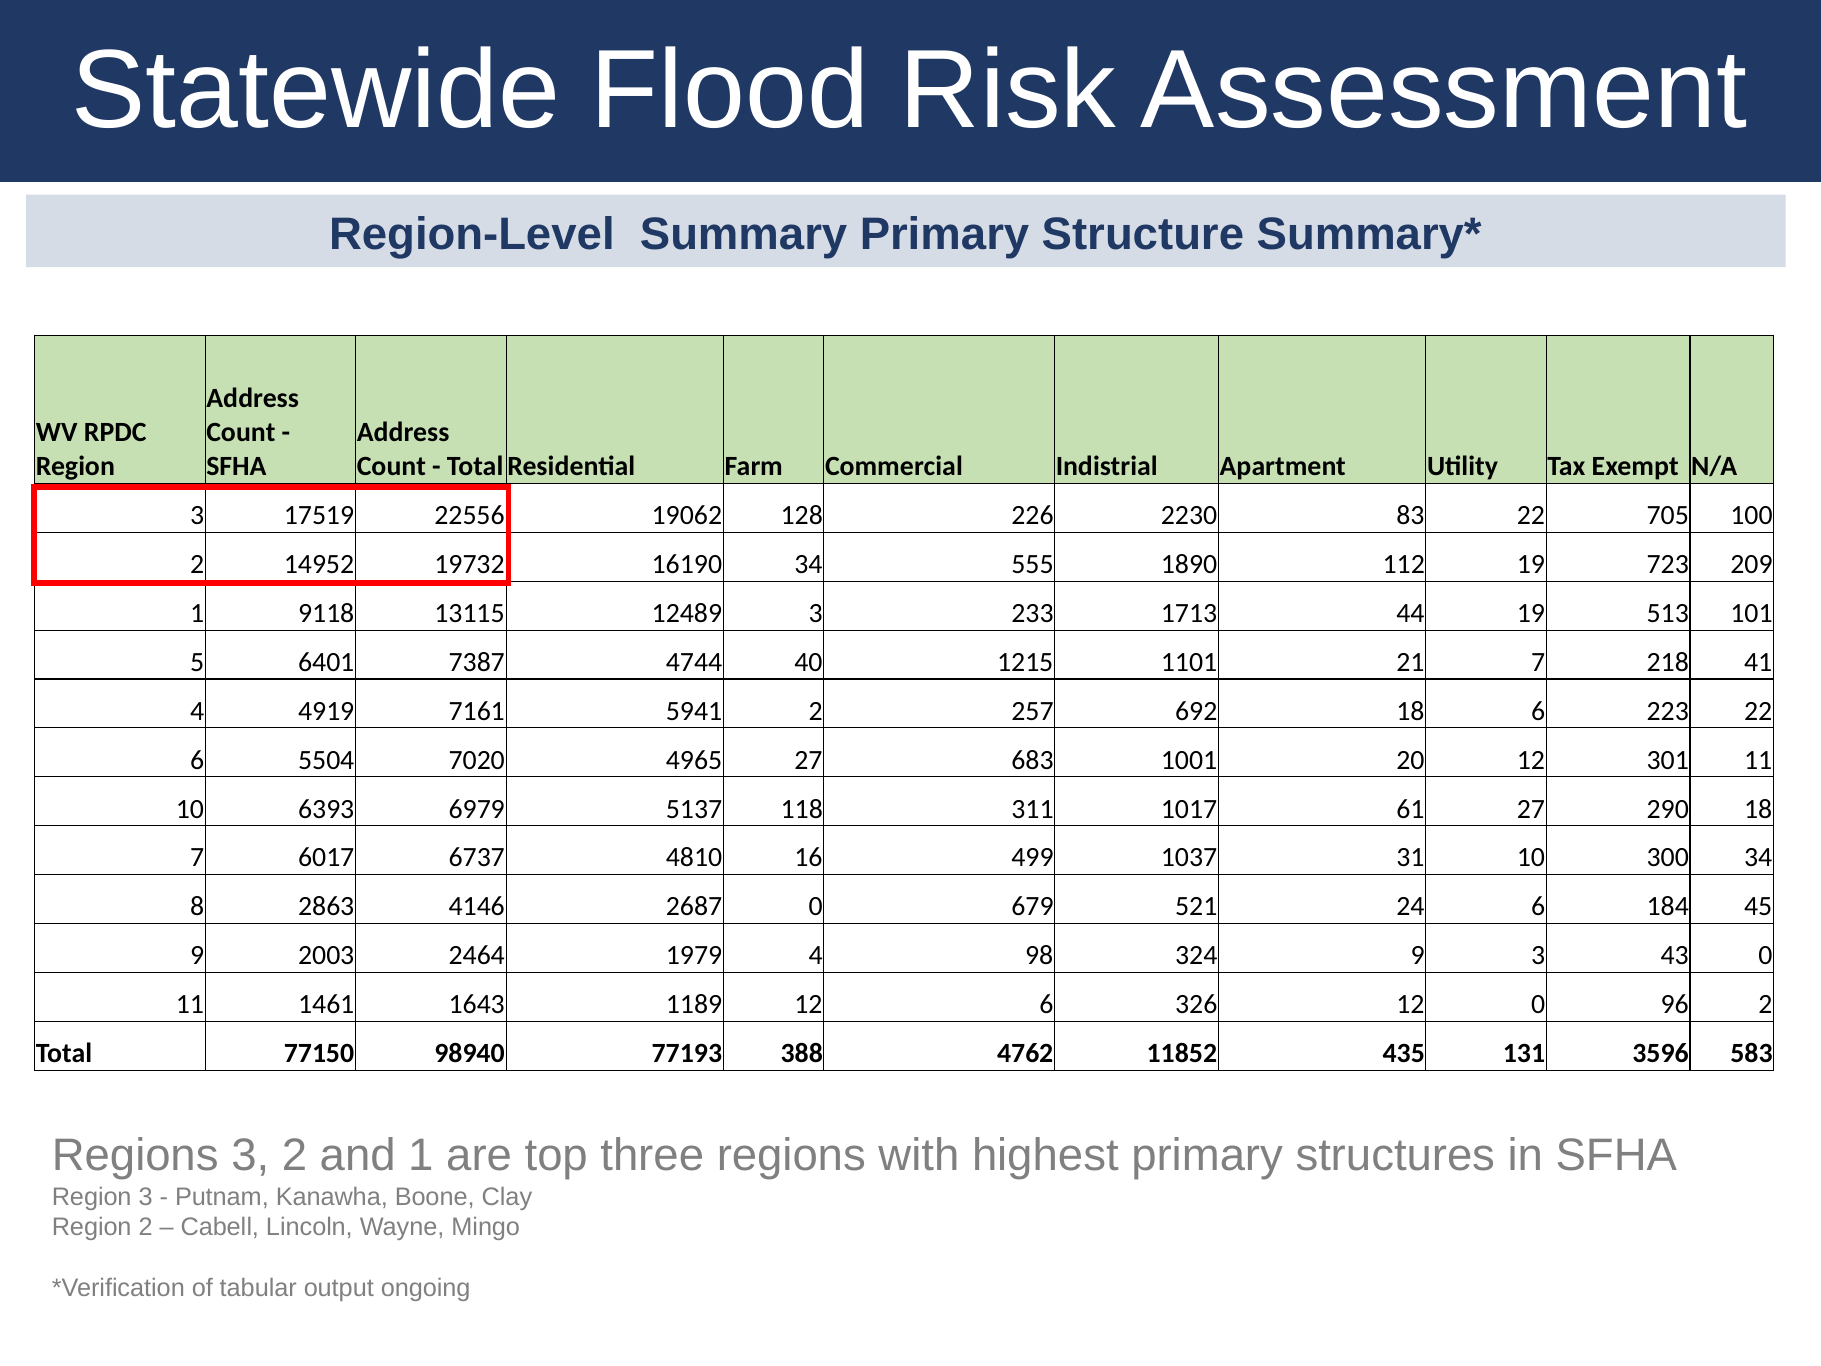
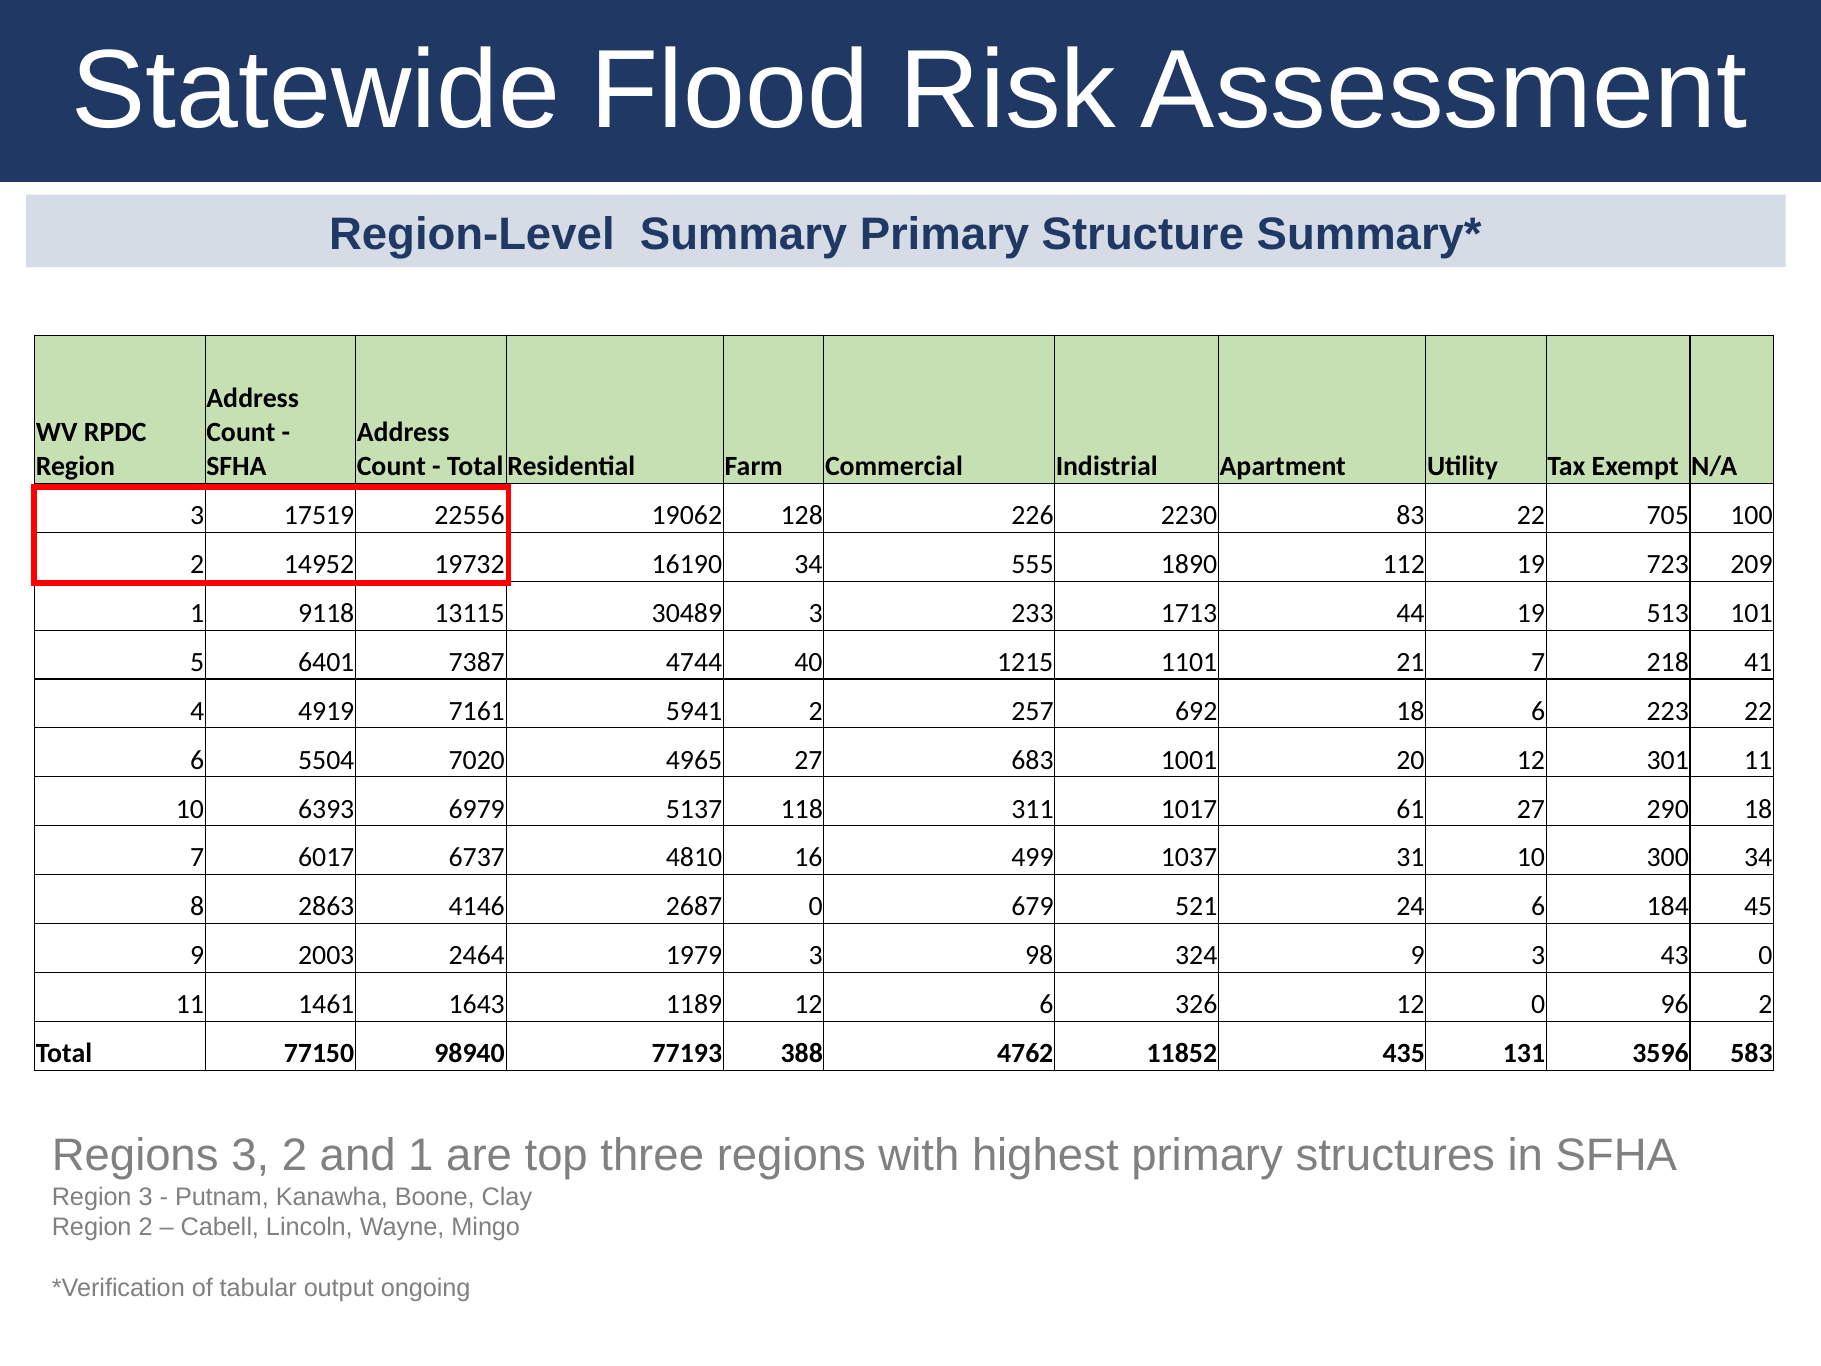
12489: 12489 -> 30489
1979 4: 4 -> 3
